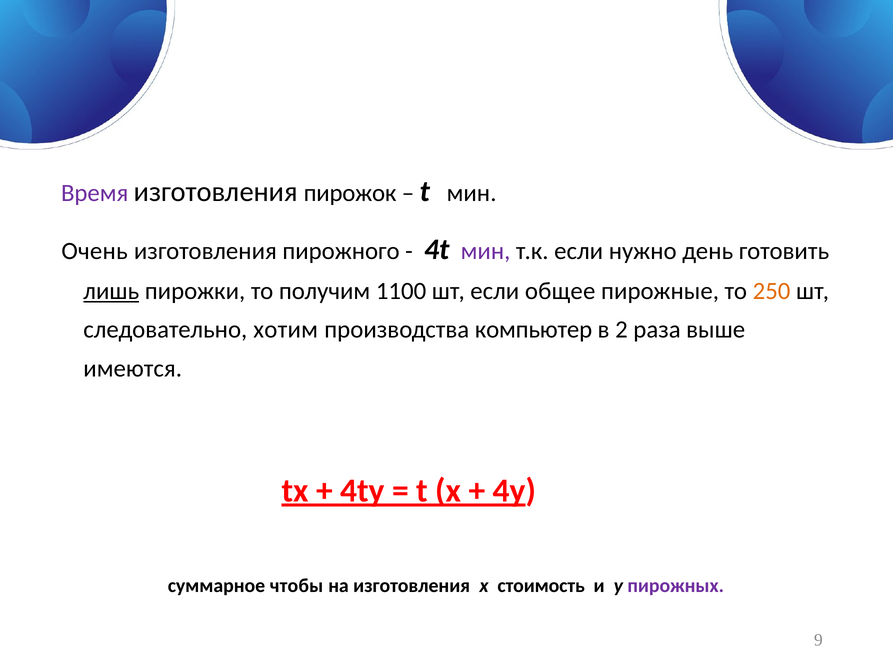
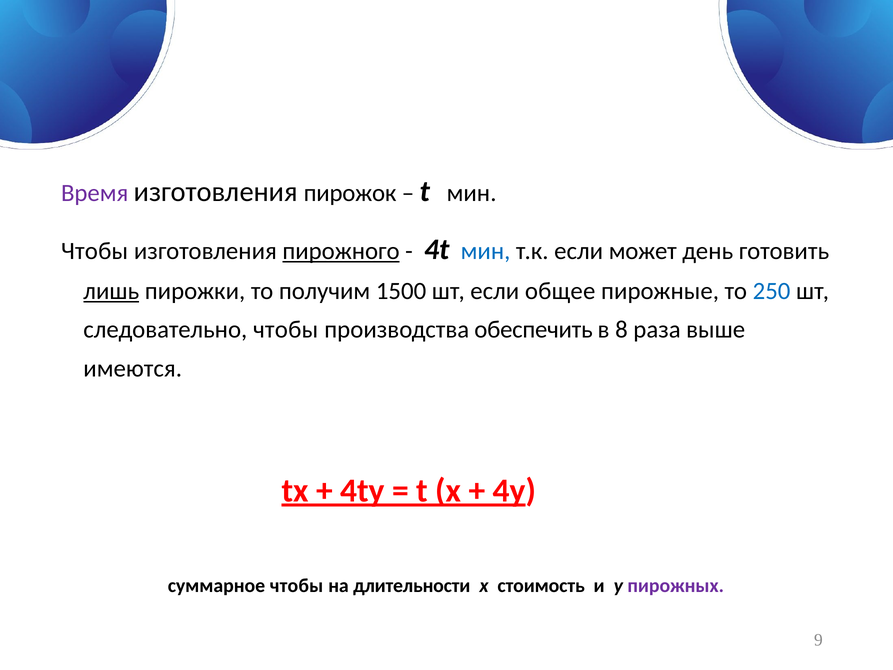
Очень at (95, 251): Очень -> Чтобы
пирожного underline: none -> present
мин at (486, 251) colour: purple -> blue
нужно: нужно -> может
1100: 1100 -> 1500
250 colour: orange -> blue
следовательно хотим: хотим -> чтобы
компьютер: компьютер -> обеспечить
2: 2 -> 8
на изготовления: изготовления -> длительности
